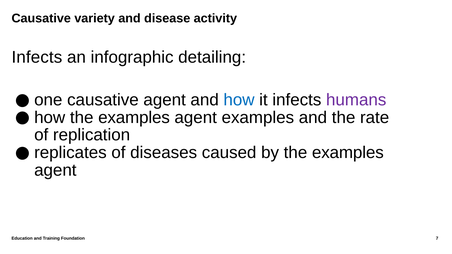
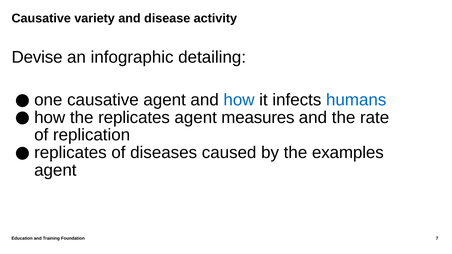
Infects at (37, 57): Infects -> Devise
humans colour: purple -> blue
how the examples: examples -> replicates
agent examples: examples -> measures
